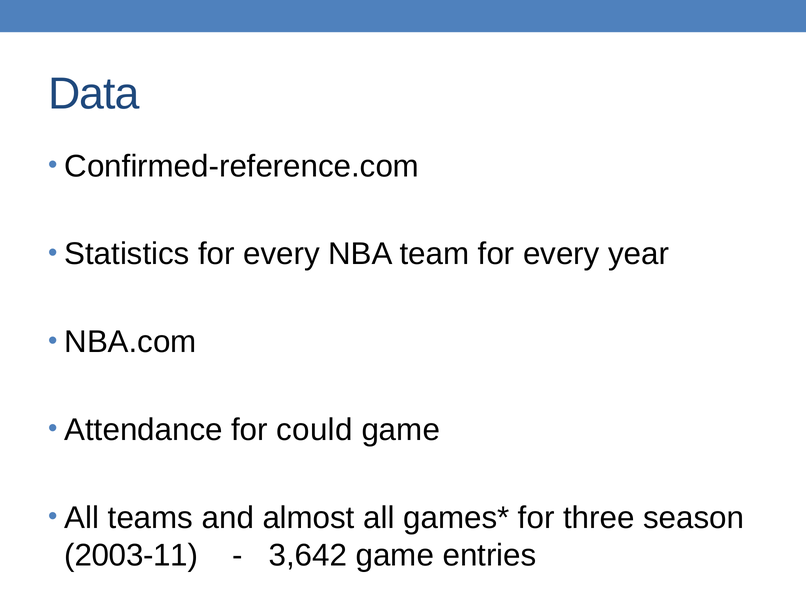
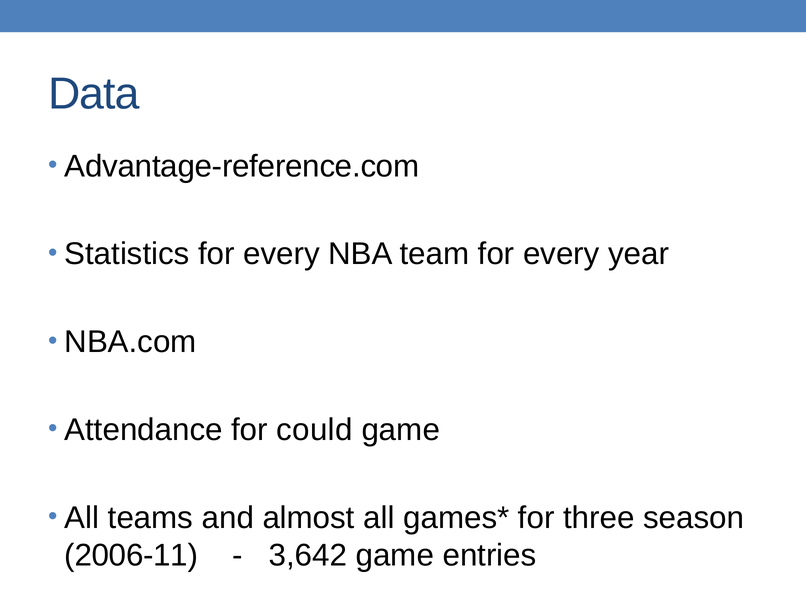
Confirmed-reference.com: Confirmed-reference.com -> Advantage-reference.com
2003-11: 2003-11 -> 2006-11
